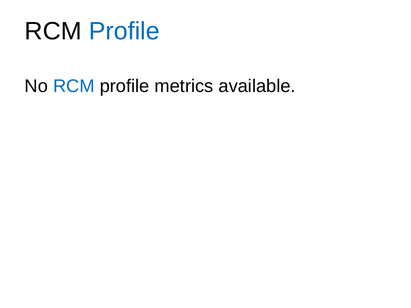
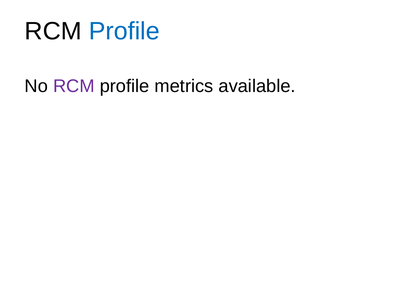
RCM at (74, 86) colour: blue -> purple
